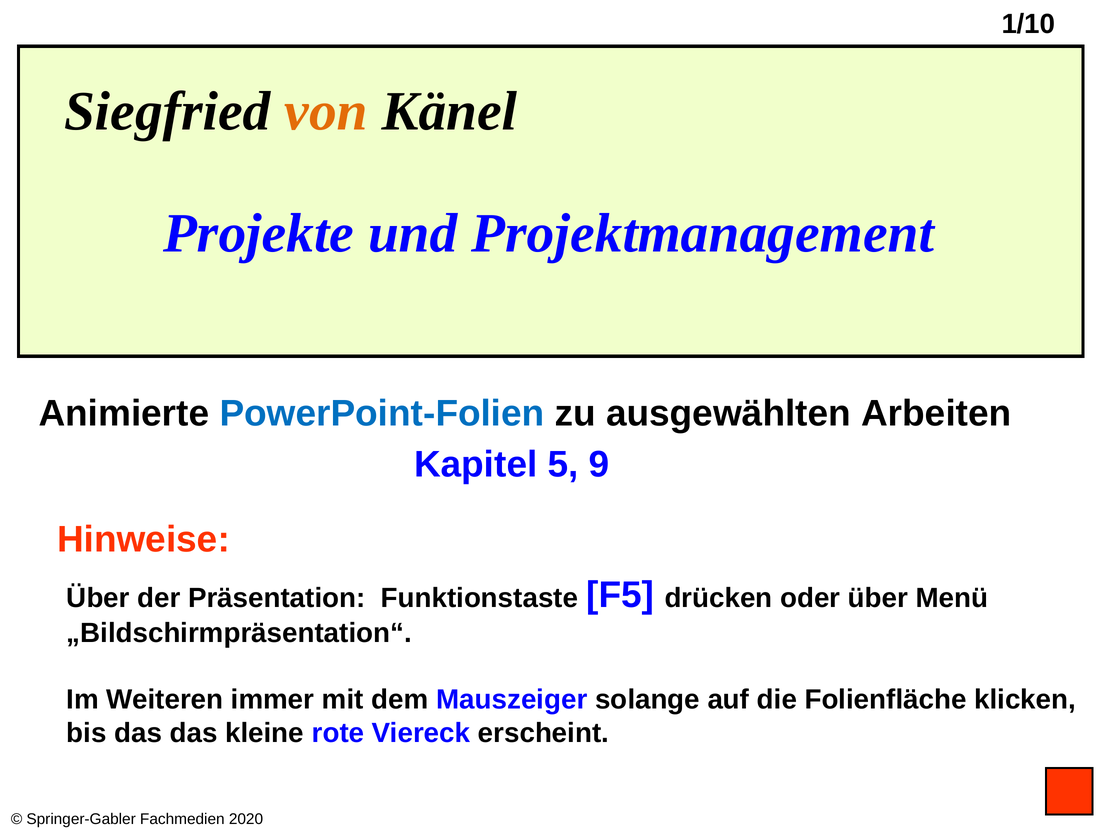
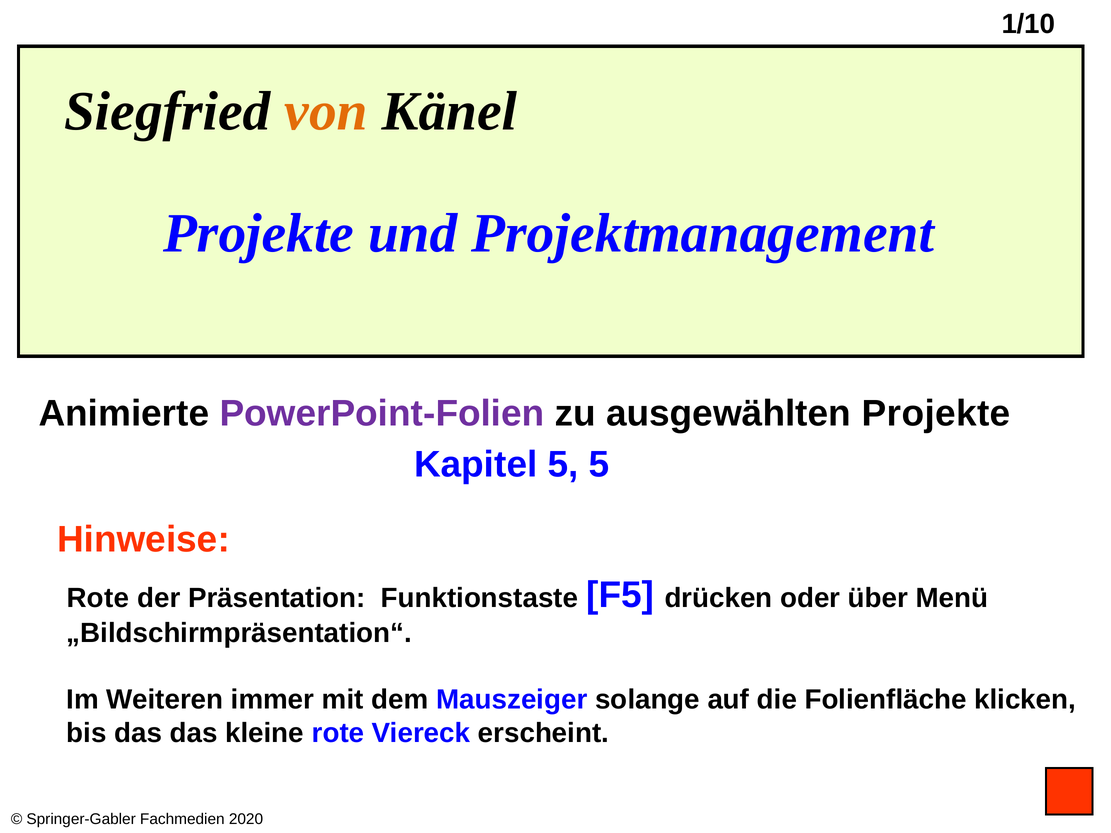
PowerPoint-Folien colour: blue -> purple
ausgewählten Arbeiten: Arbeiten -> Projekte
5 9: 9 -> 5
Über at (98, 598): Über -> Rote
